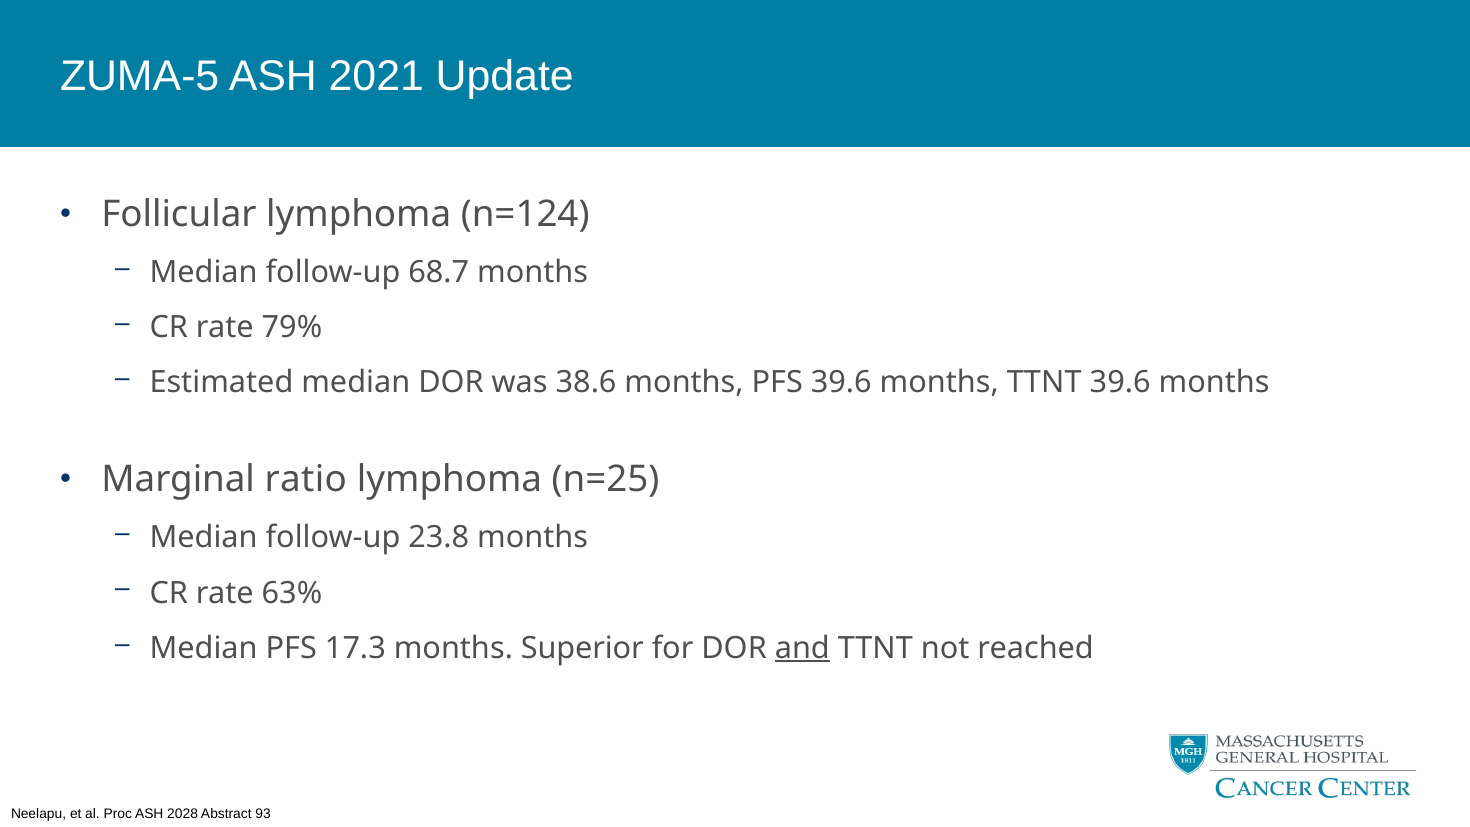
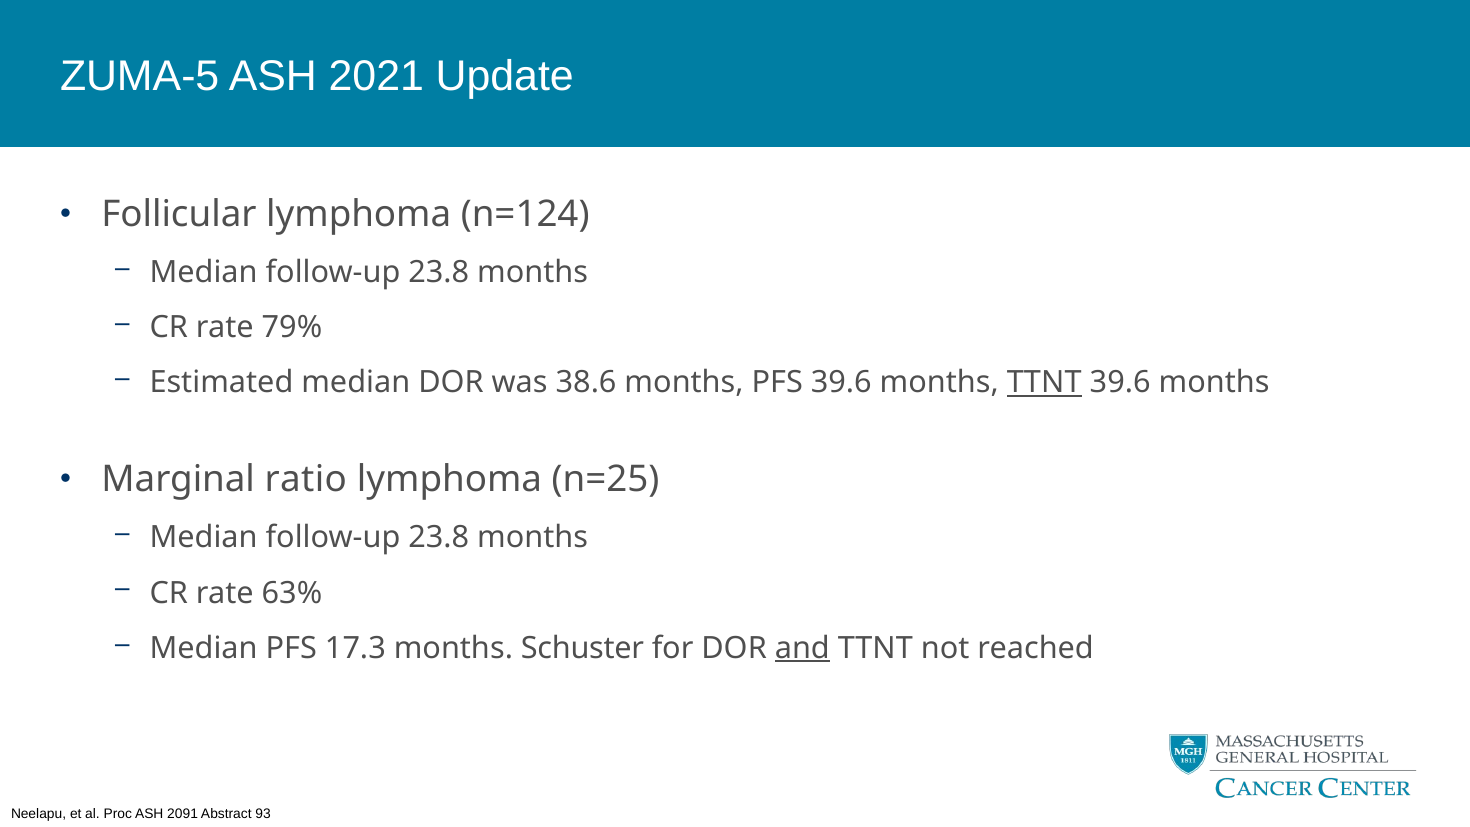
68.7 at (439, 272): 68.7 -> 23.8
TTNT at (1044, 382) underline: none -> present
Superior: Superior -> Schuster
2028: 2028 -> 2091
